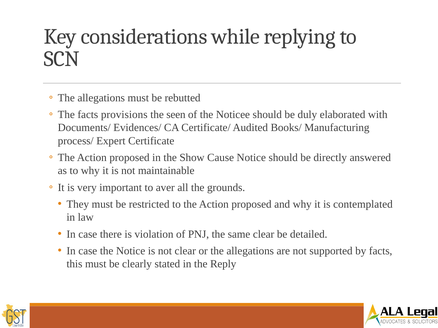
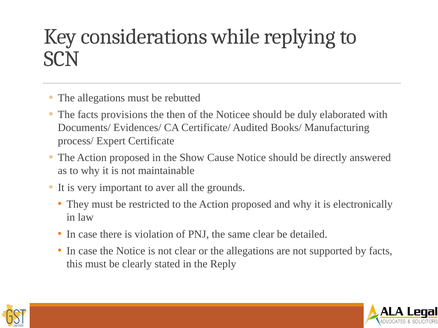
seen: seen -> then
contemplated: contemplated -> electronically
